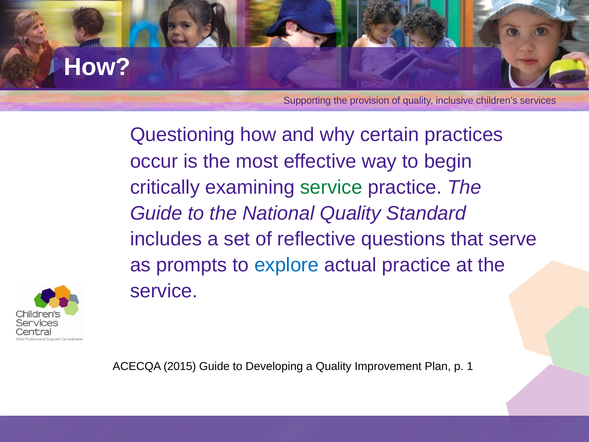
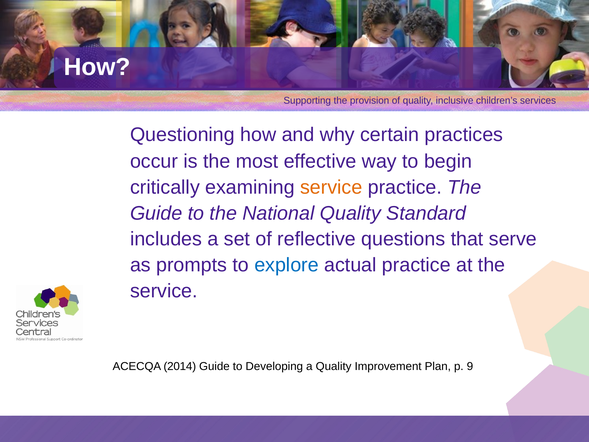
service at (331, 187) colour: green -> orange
2015: 2015 -> 2014
1: 1 -> 9
